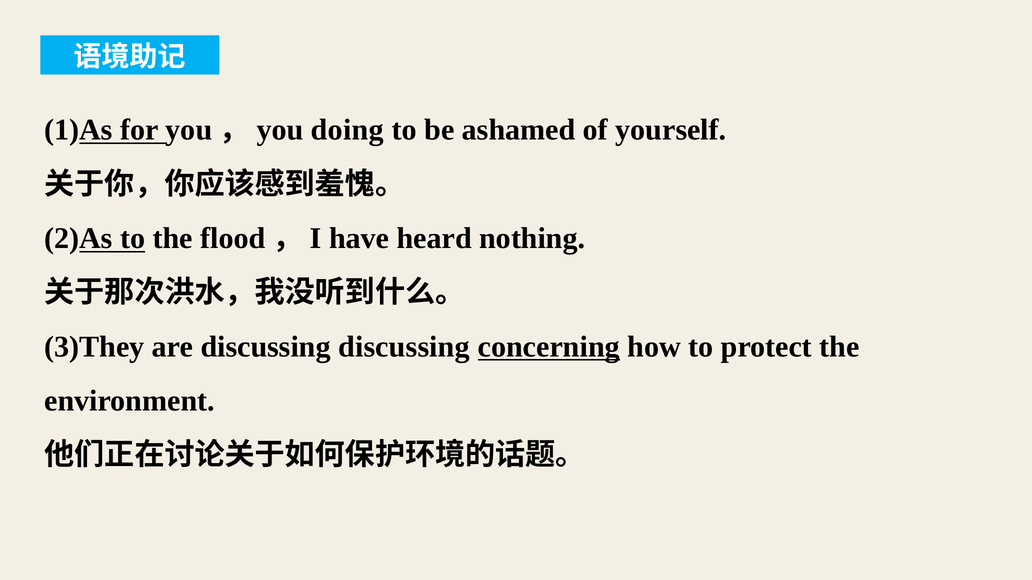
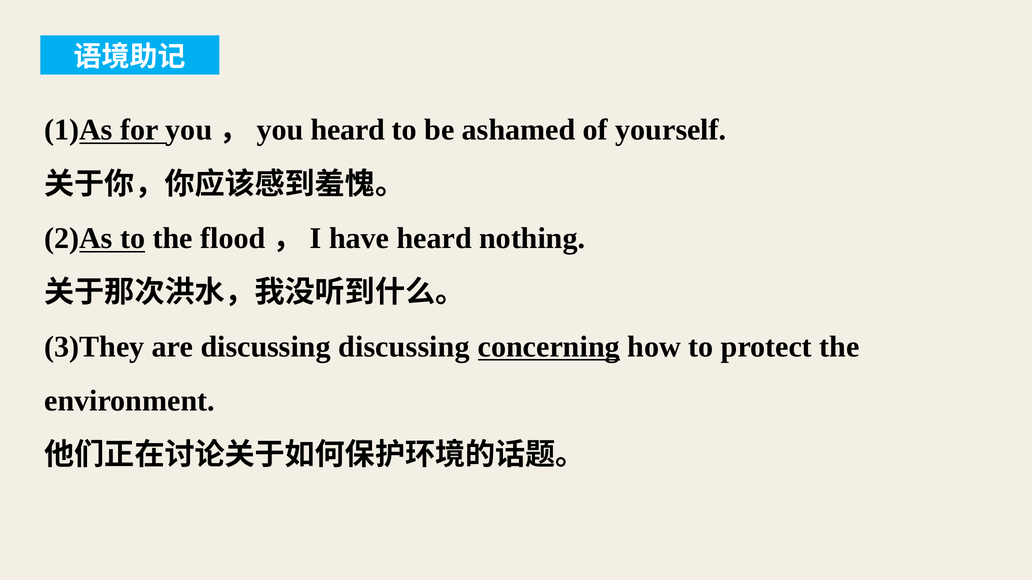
doing at (347, 130): doing -> heard
